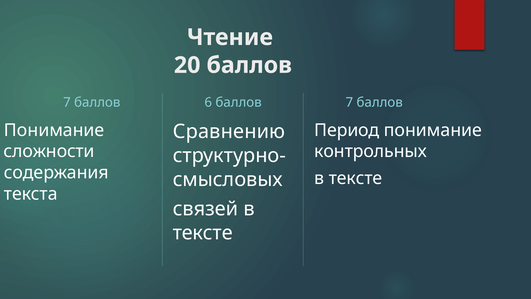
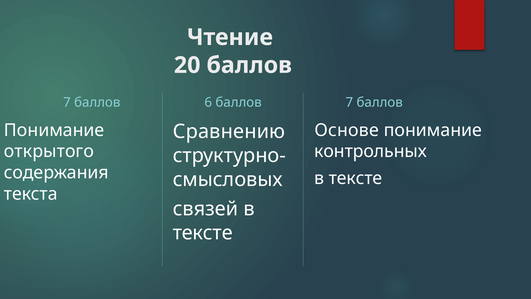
Период: Период -> Основе
сложности: сложности -> открытого
